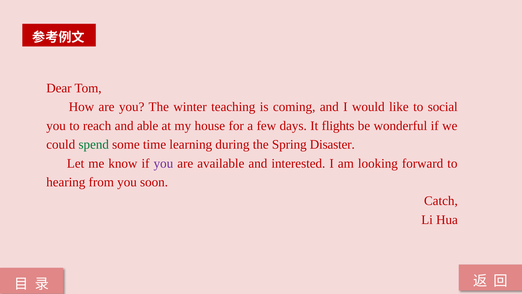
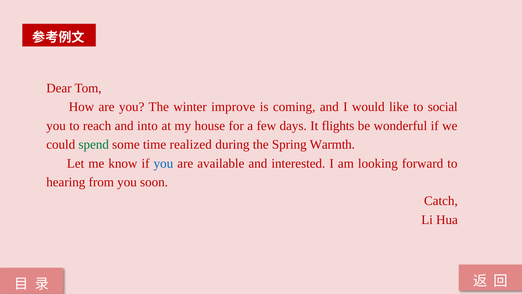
teaching: teaching -> improve
able: able -> into
learning: learning -> realized
Disaster: Disaster -> Warmth
you at (163, 163) colour: purple -> blue
